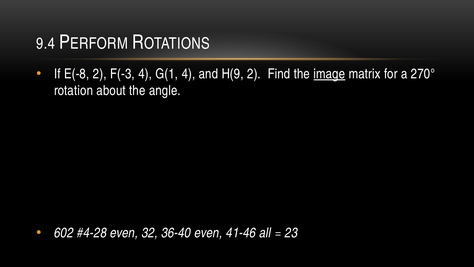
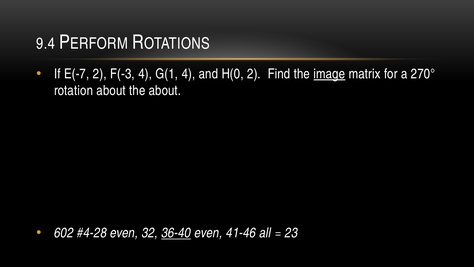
E(-8: E(-8 -> E(-7
H(9: H(9 -> H(0
the angle: angle -> about
36-40 underline: none -> present
